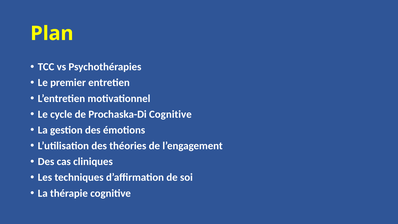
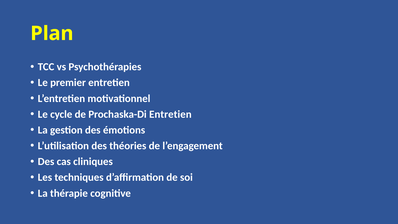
Prochaska-Di Cognitive: Cognitive -> Entretien
